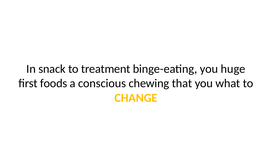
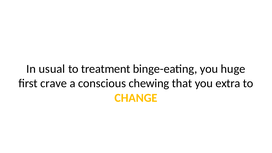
snack: snack -> usual
foods: foods -> crave
what: what -> extra
